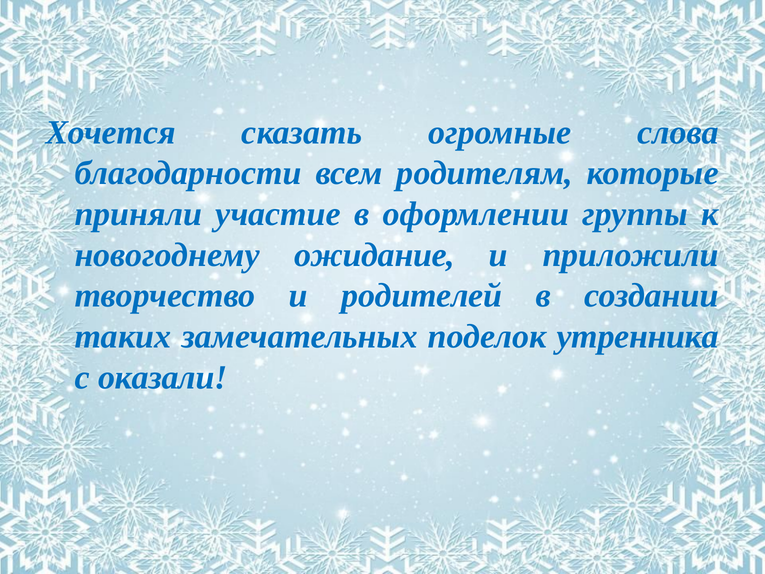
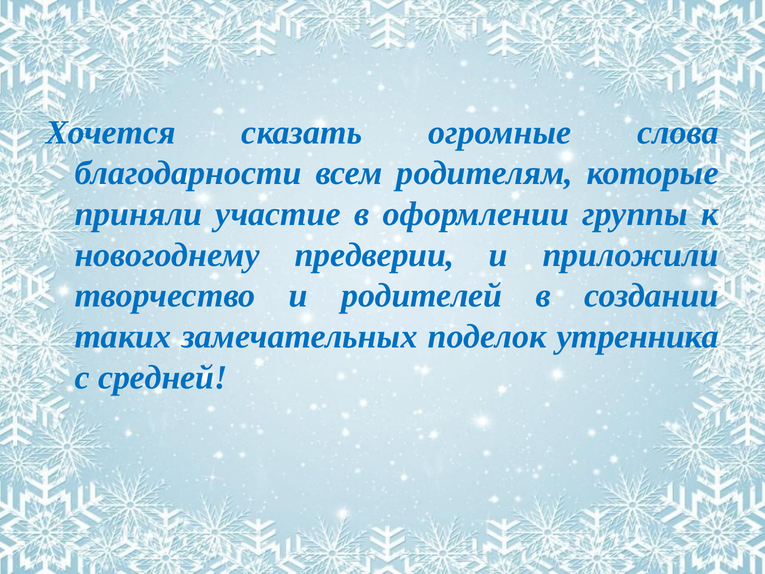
ожидание: ожидание -> предверии
оказали: оказали -> средней
